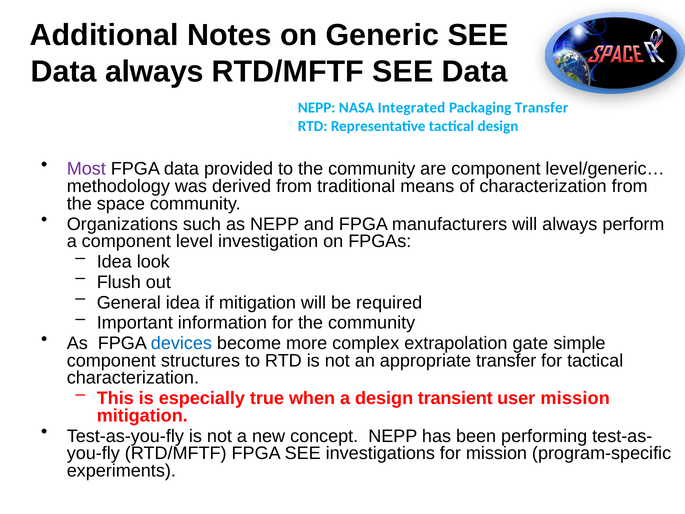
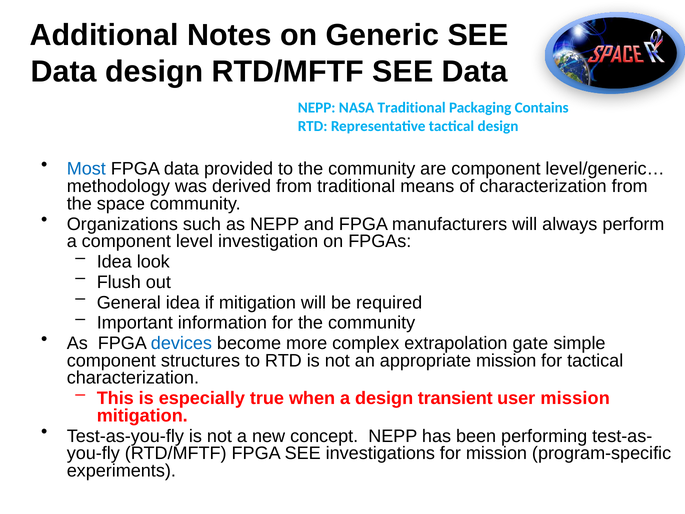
Data always: always -> design
NASA Integrated: Integrated -> Traditional
Packaging Transfer: Transfer -> Contains
Most colour: purple -> blue
appropriate transfer: transfer -> mission
